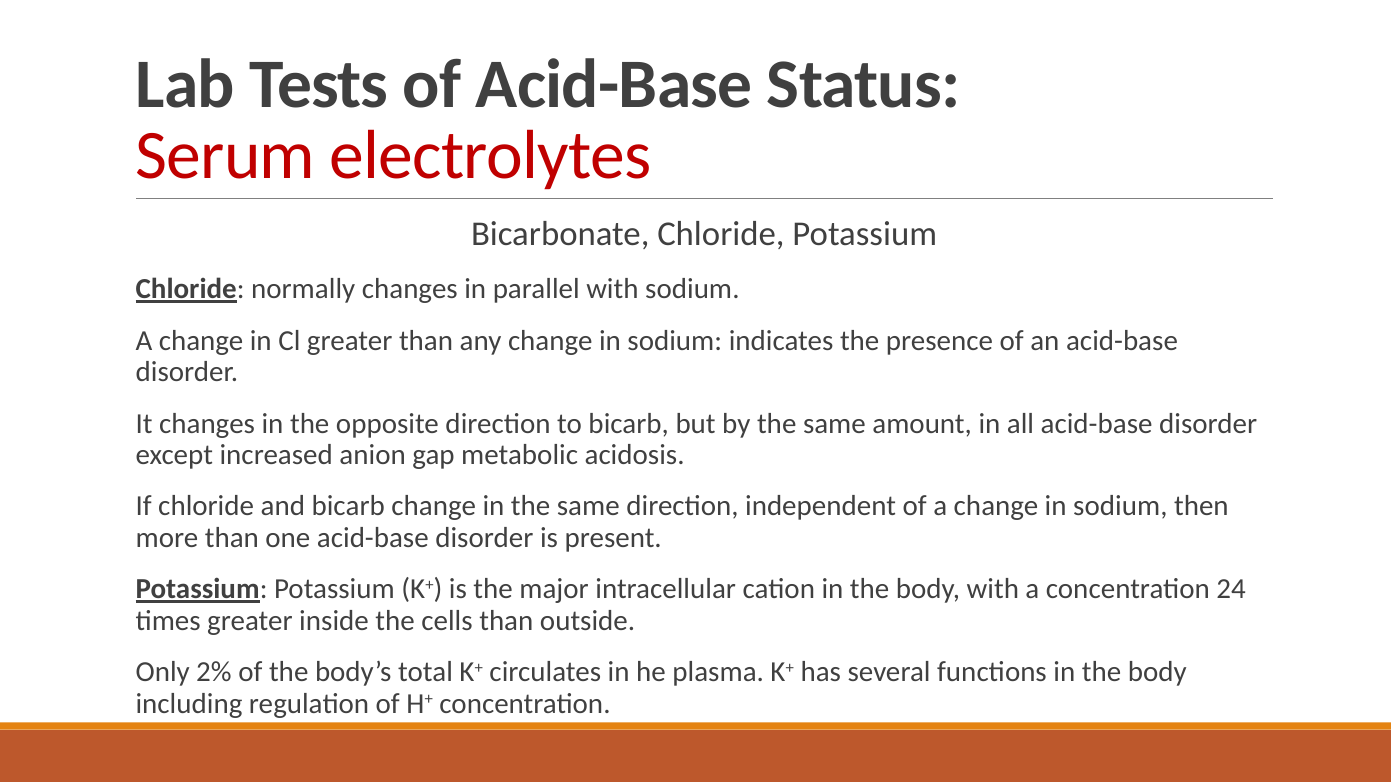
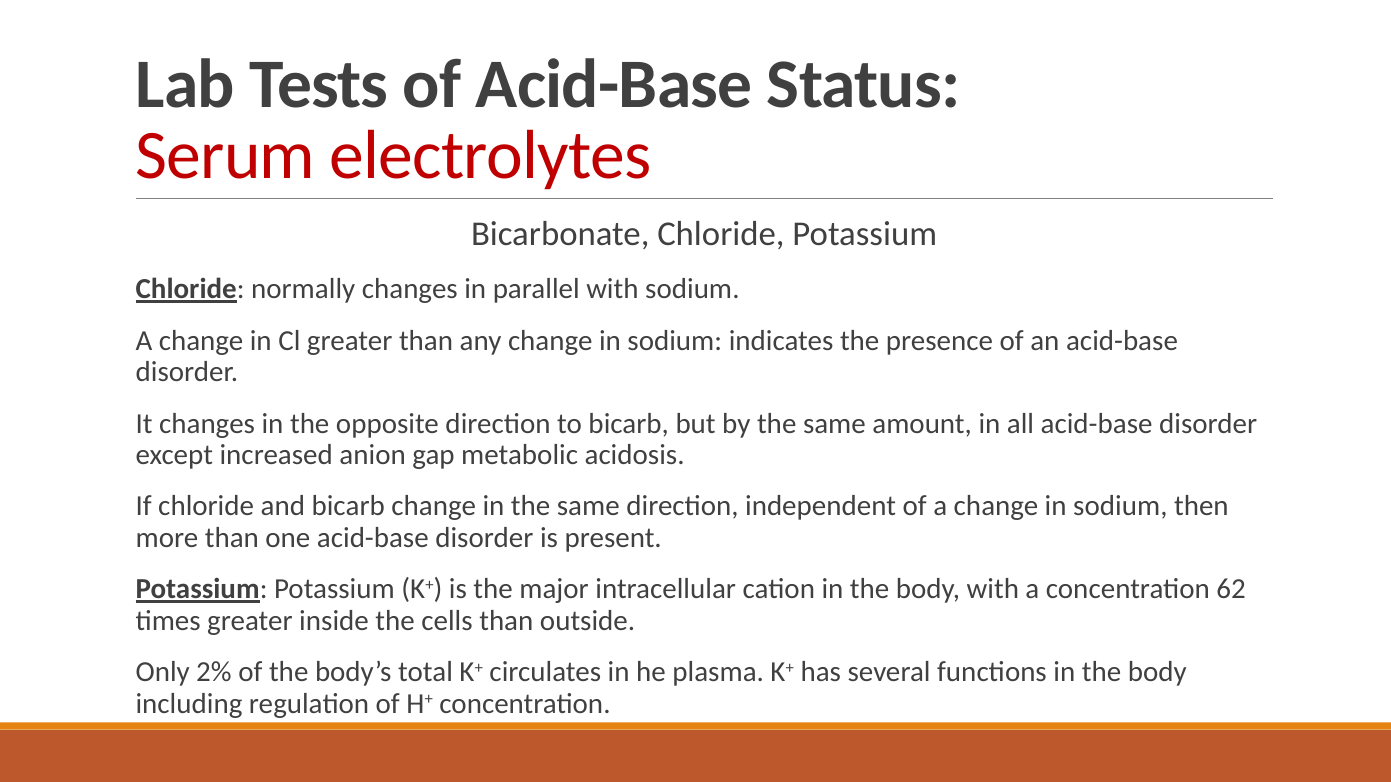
24: 24 -> 62
